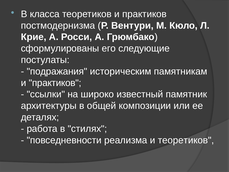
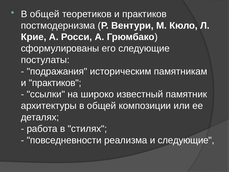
класса at (45, 14): класса -> общей
и теоретиков: теоретиков -> следующие
